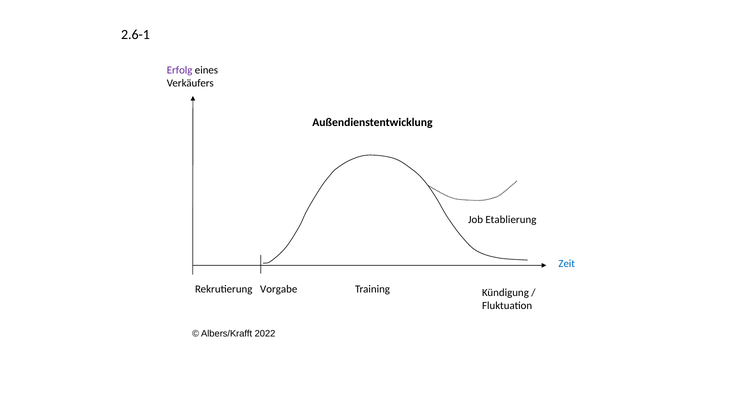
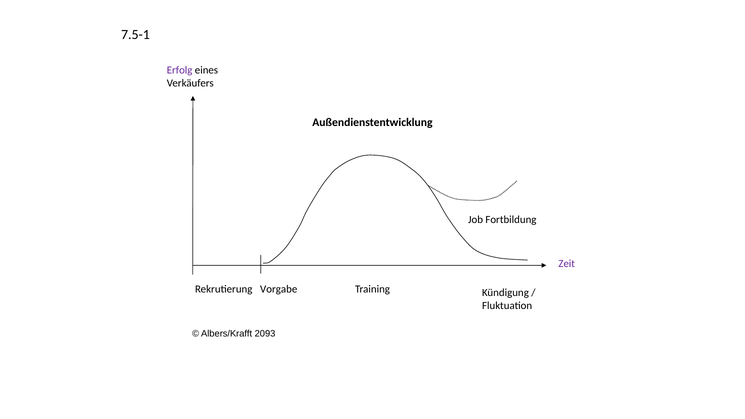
2.6-1: 2.6-1 -> 7.5-1
Etablierung: Etablierung -> Fortbildung
Zeit colour: blue -> purple
2022: 2022 -> 2093
